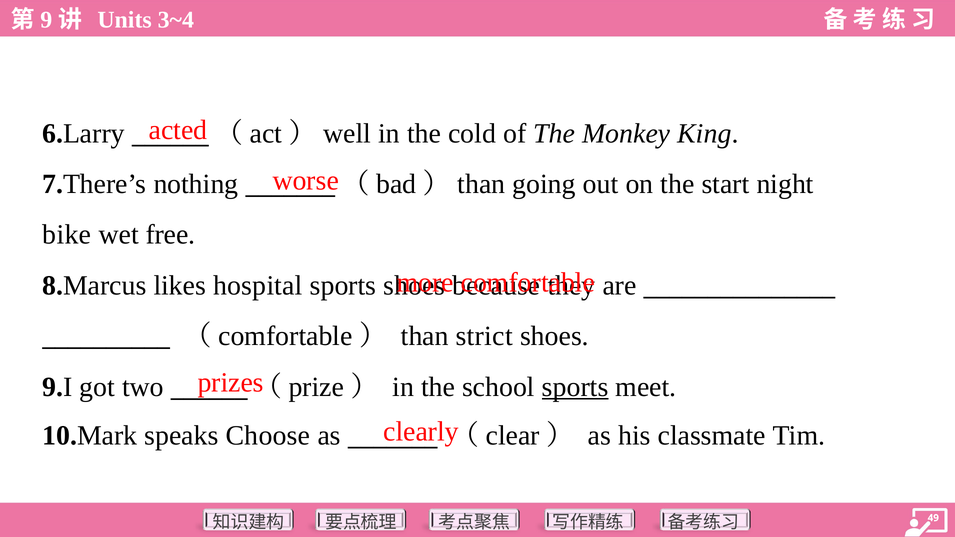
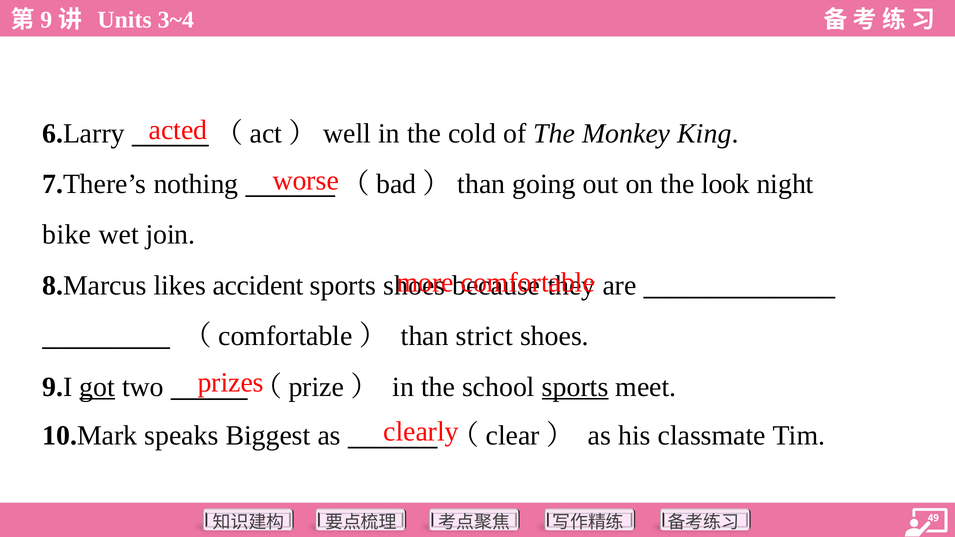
start: start -> look
free: free -> join
hospital: hospital -> accident
got underline: none -> present
Choose: Choose -> Biggest
